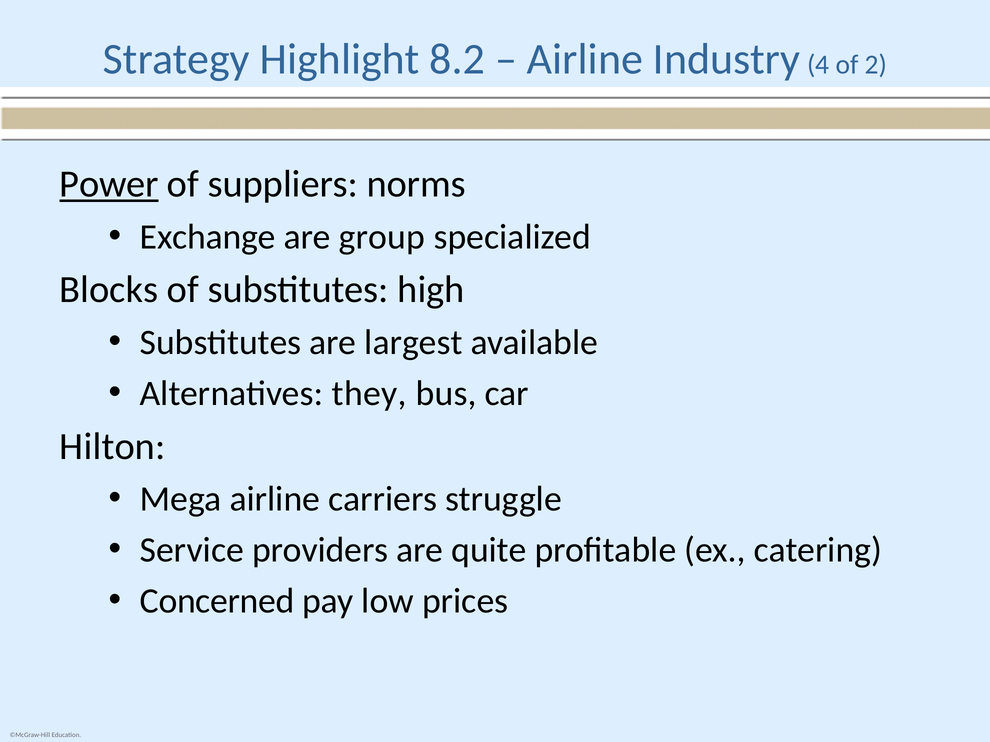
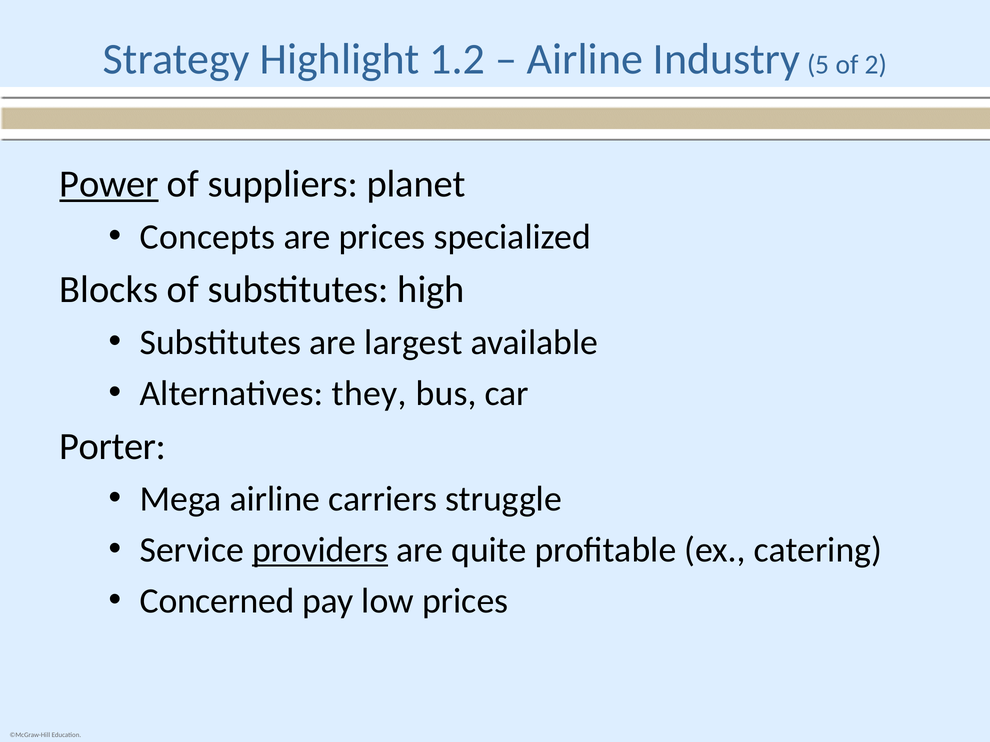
8.2: 8.2 -> 1.2
4: 4 -> 5
norms: norms -> planet
Exchange: Exchange -> Concepts
are group: group -> prices
Hilton: Hilton -> Porter
providers underline: none -> present
